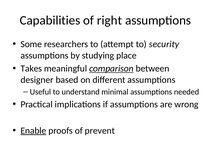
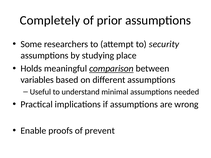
Capabilities: Capabilities -> Completely
right: right -> prior
Takes: Takes -> Holds
designer: designer -> variables
Enable underline: present -> none
